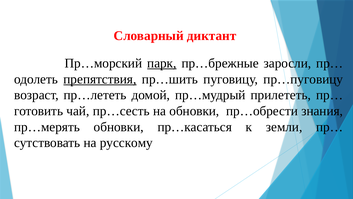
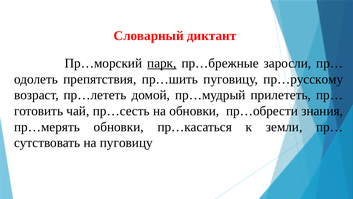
препятствия underline: present -> none
пр…пуговицу: пр…пуговицу -> пр…русскому
на русскому: русскому -> пуговицу
